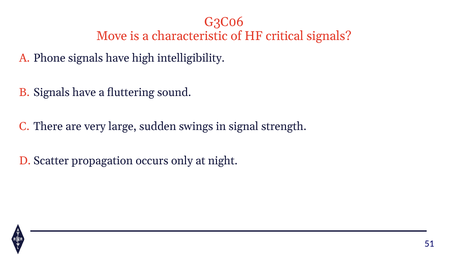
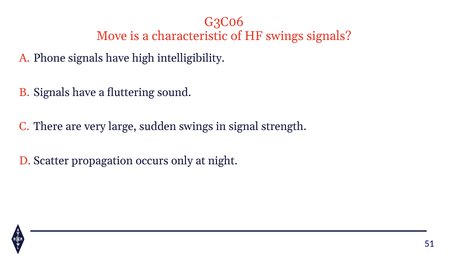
HF critical: critical -> swings
